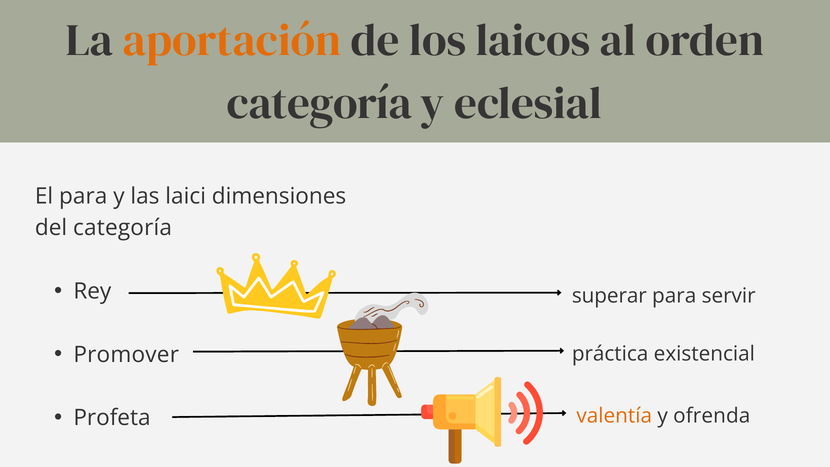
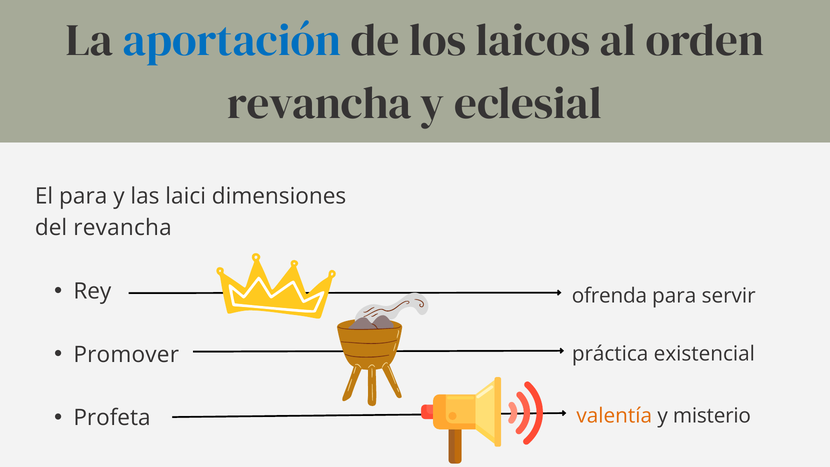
aportación colour: orange -> blue
categoría at (319, 103): categoría -> revancha
del categoría: categoría -> revancha
superar: superar -> ofrenda
ofrenda: ofrenda -> misterio
